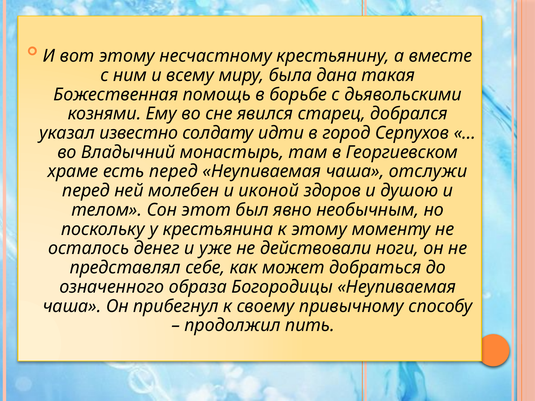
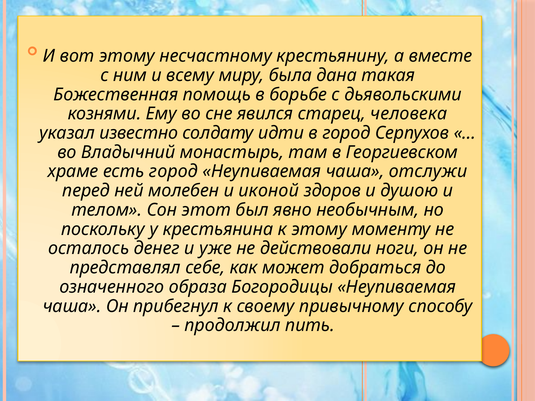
добрался: добрался -> человека
есть перед: перед -> город
